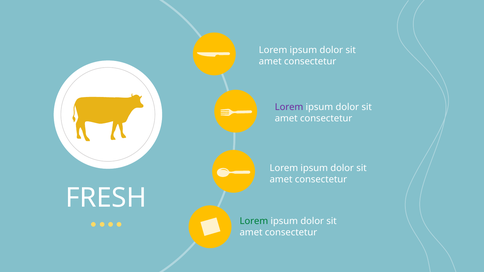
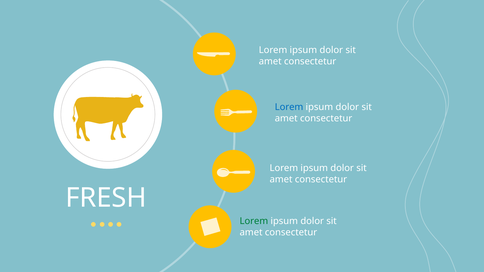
Lorem at (289, 107) colour: purple -> blue
